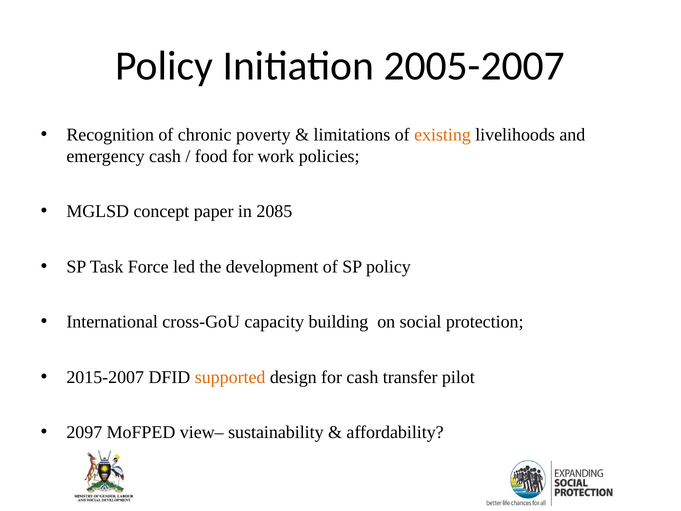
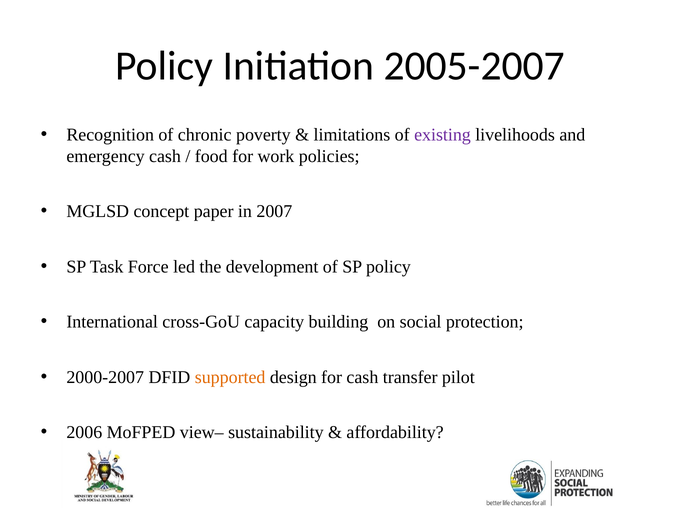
existing colour: orange -> purple
2085: 2085 -> 2007
2015-2007: 2015-2007 -> 2000-2007
2097: 2097 -> 2006
